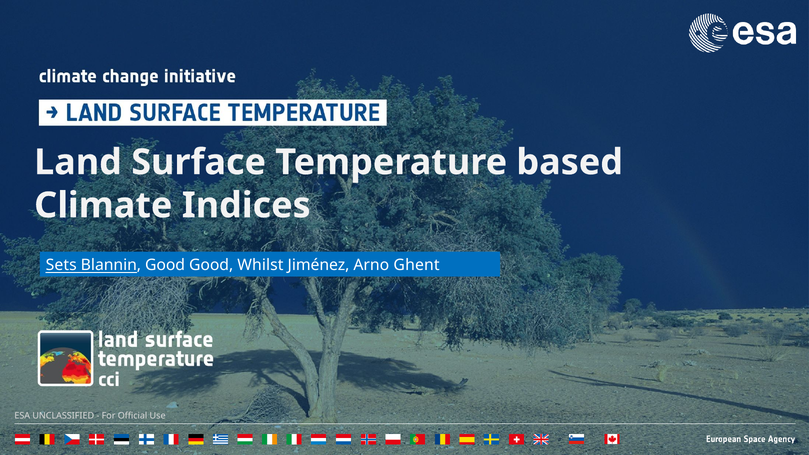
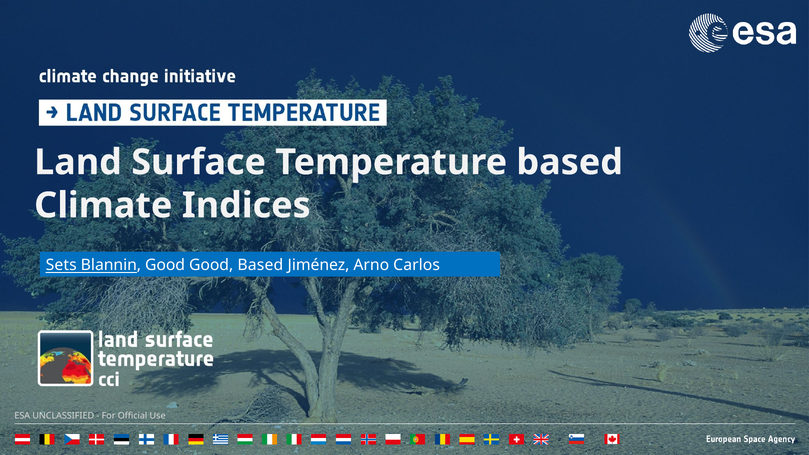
Good Whilst: Whilst -> Based
Ghent: Ghent -> Carlos
